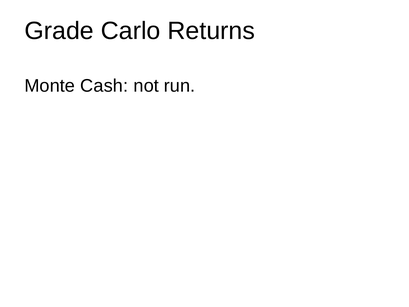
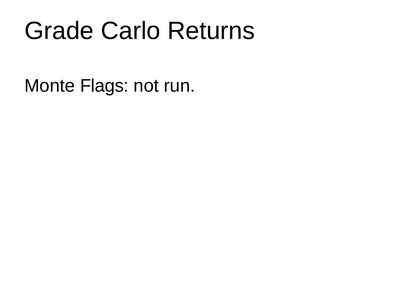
Cash: Cash -> Flags
